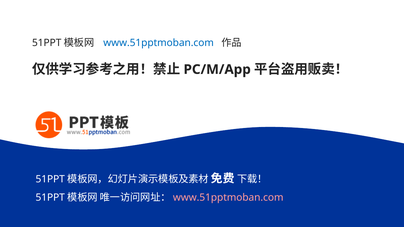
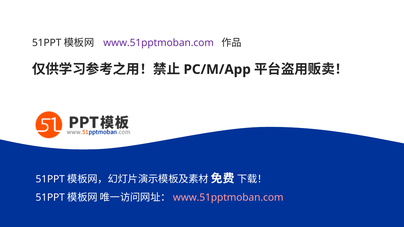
www.51pptmoban.com at (159, 43) colour: blue -> purple
